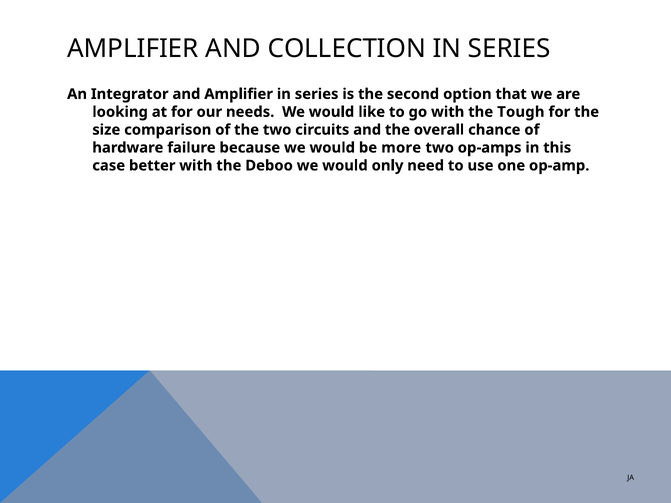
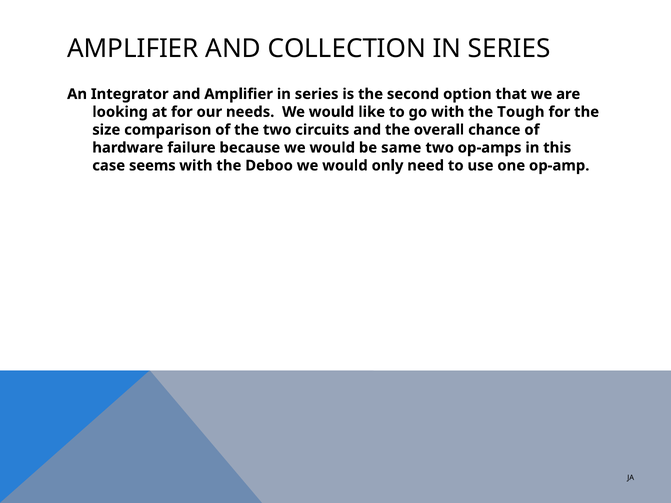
more: more -> same
better: better -> seems
